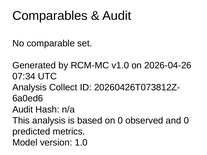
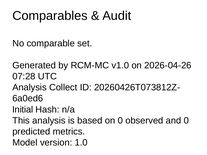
07:34: 07:34 -> 07:28
Audit at (23, 110): Audit -> Initial
